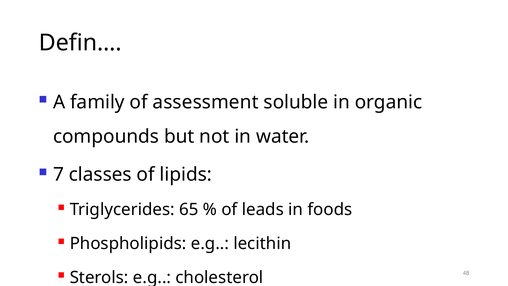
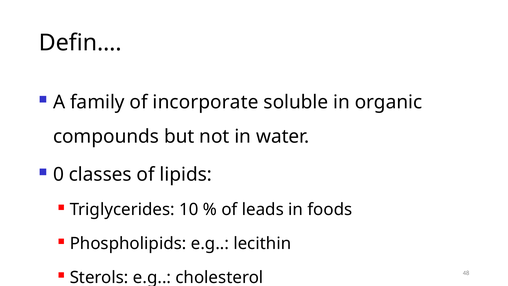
assessment: assessment -> incorporate
7: 7 -> 0
65: 65 -> 10
